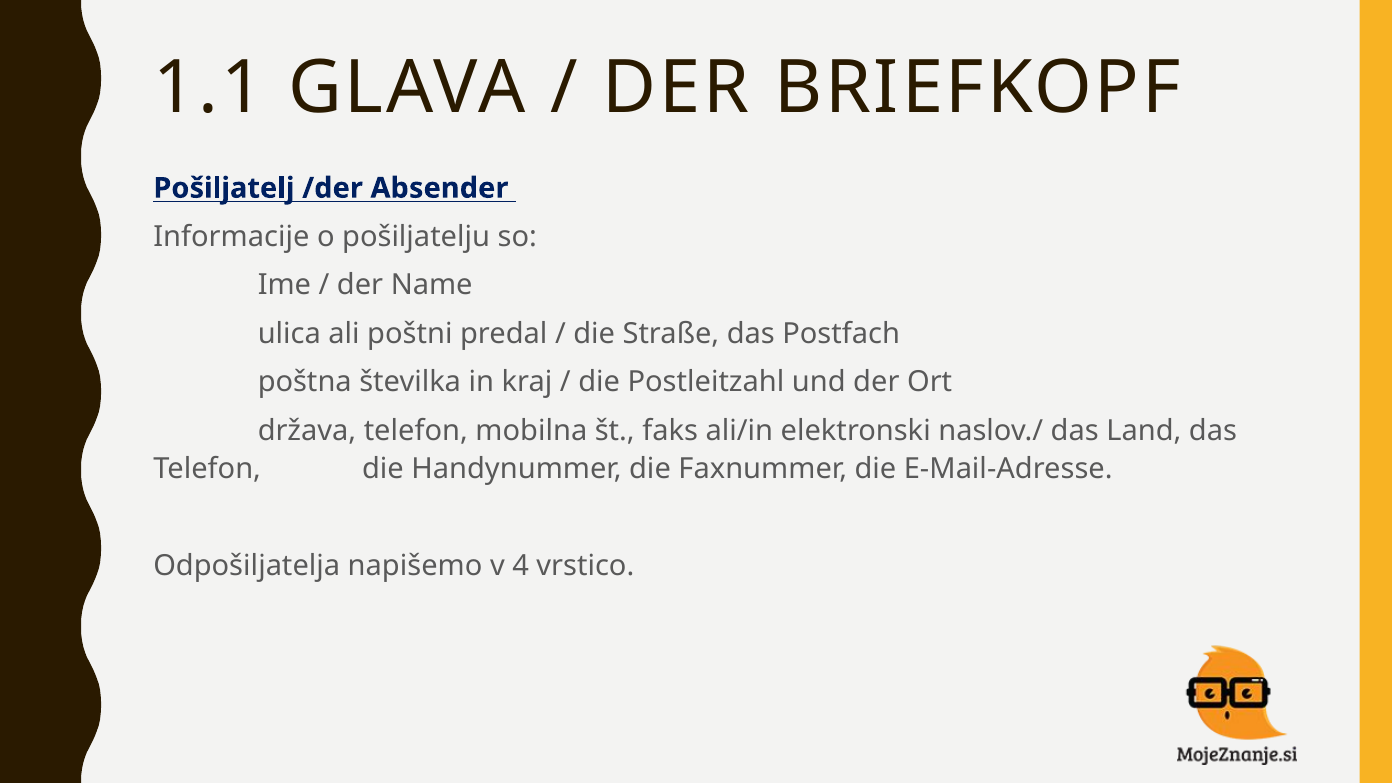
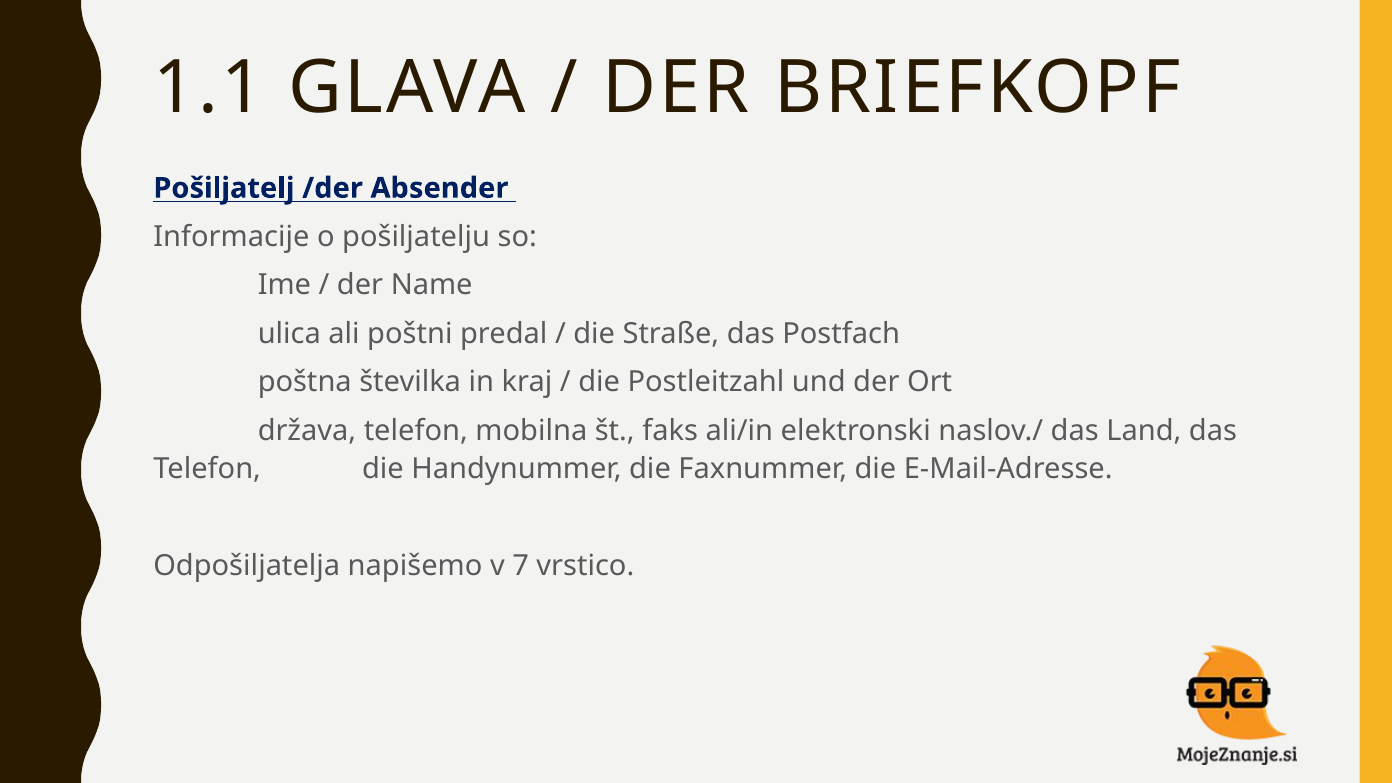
4: 4 -> 7
